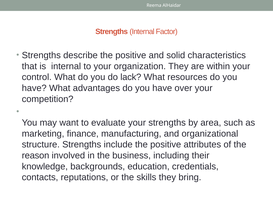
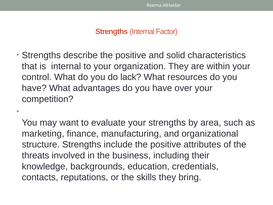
reason: reason -> threats
